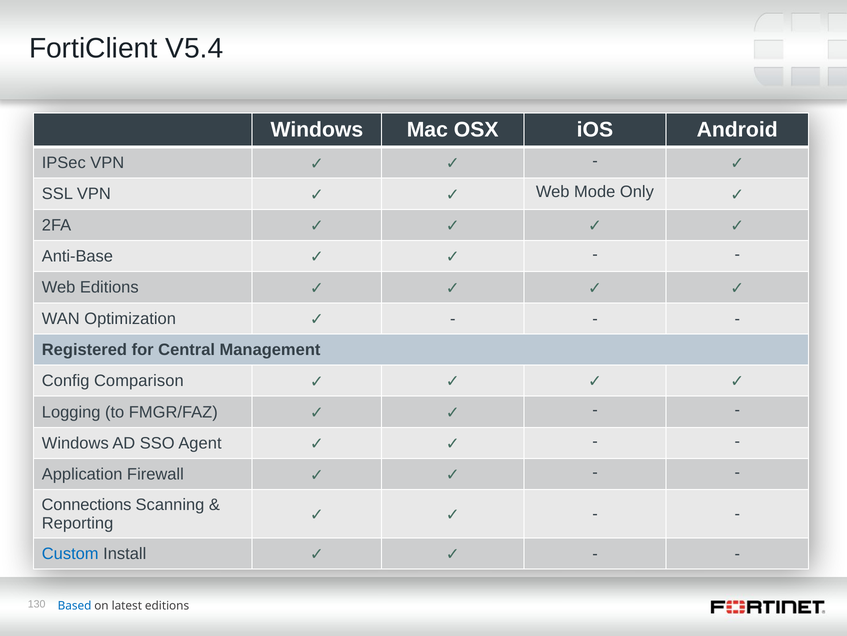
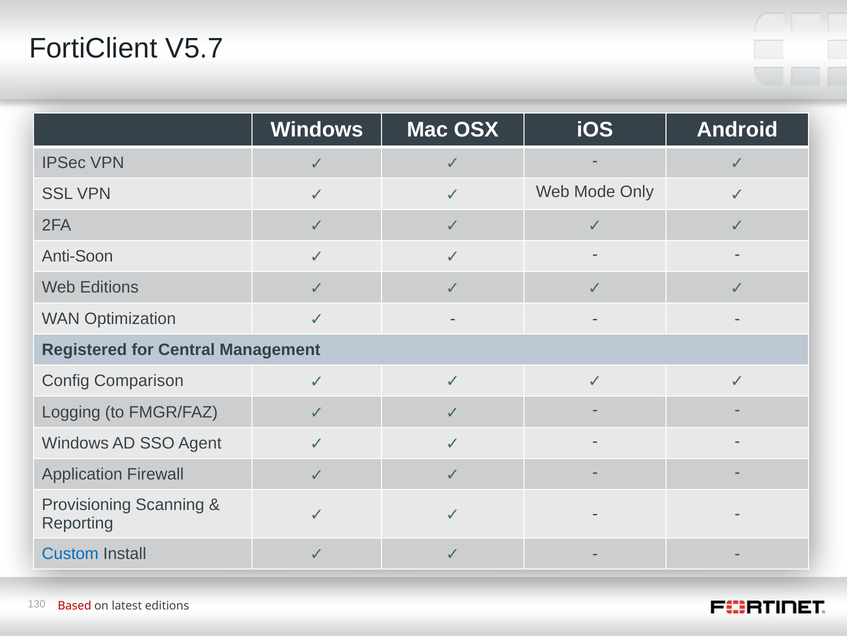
V5.4: V5.4 -> V5.7
Anti-Base: Anti-Base -> Anti-Soon
Connections: Connections -> Provisioning
Based colour: blue -> red
